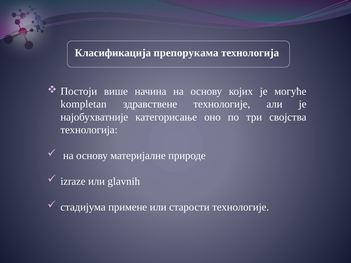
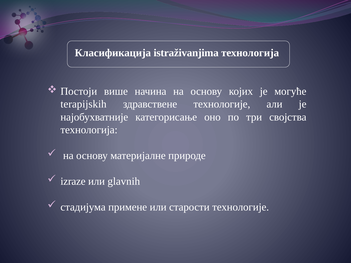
препорукама: препорукама -> istraživanjima
kompletan: kompletan -> terapijskih
